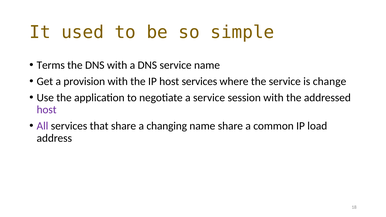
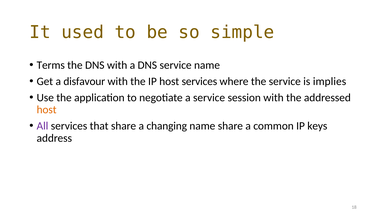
provision: provision -> disfavour
change: change -> implies
host at (47, 110) colour: purple -> orange
load: load -> keys
